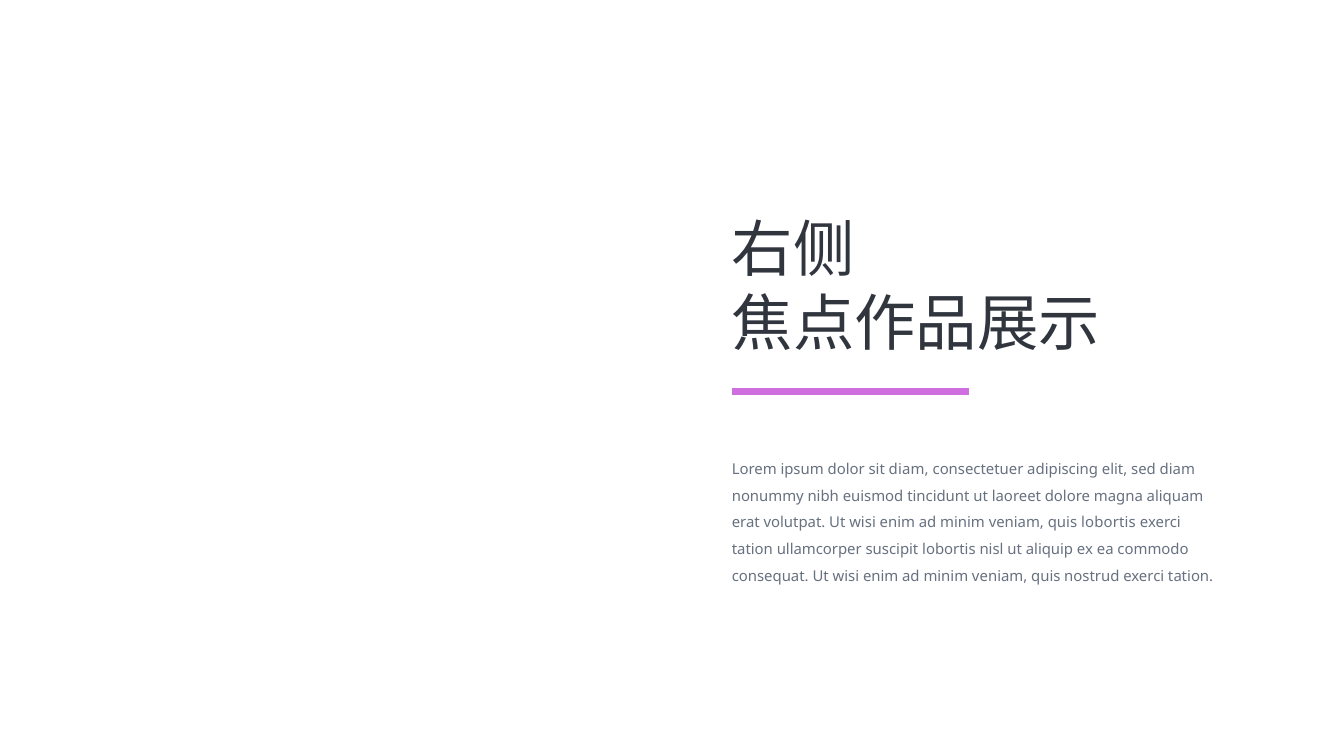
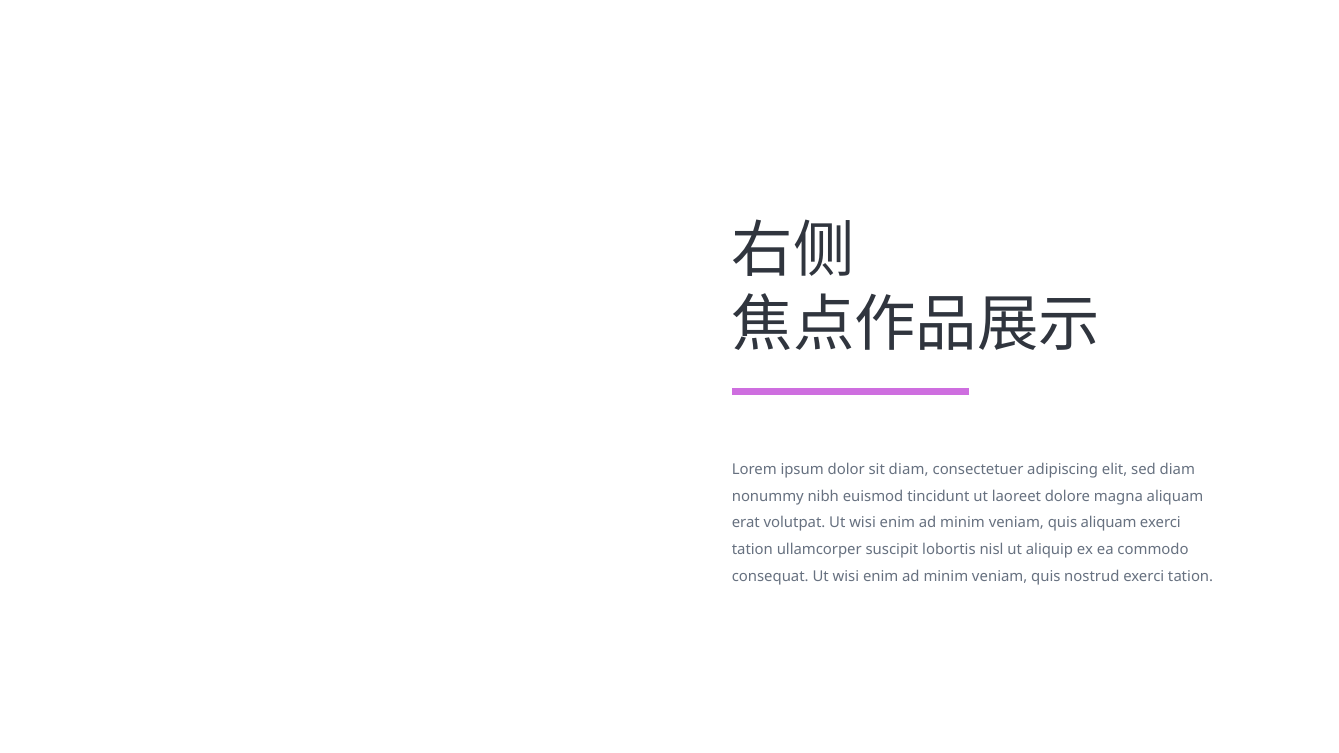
quis lobortis: lobortis -> aliquam
